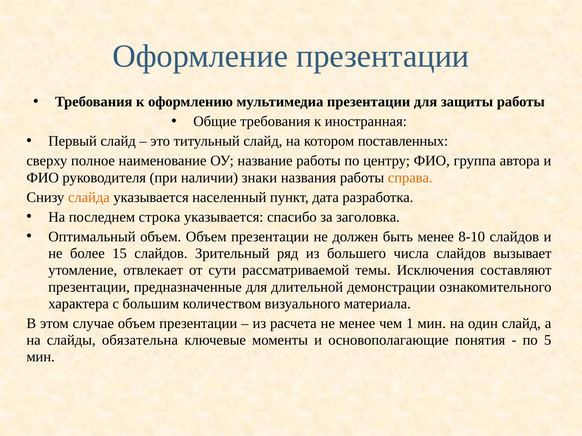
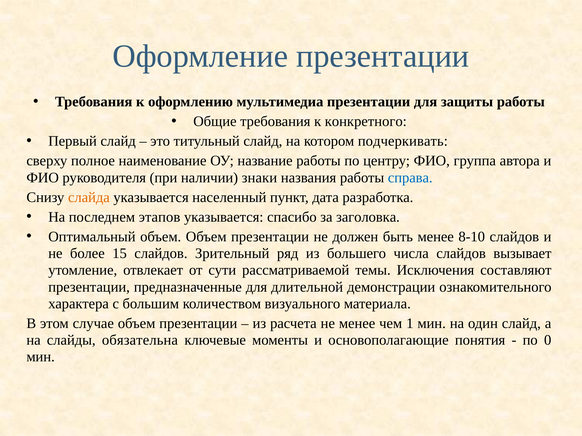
иностранная: иностранная -> конкретного
поставленных: поставленных -> подчеркивать
справа colour: orange -> blue
строка: строка -> этапов
5: 5 -> 0
